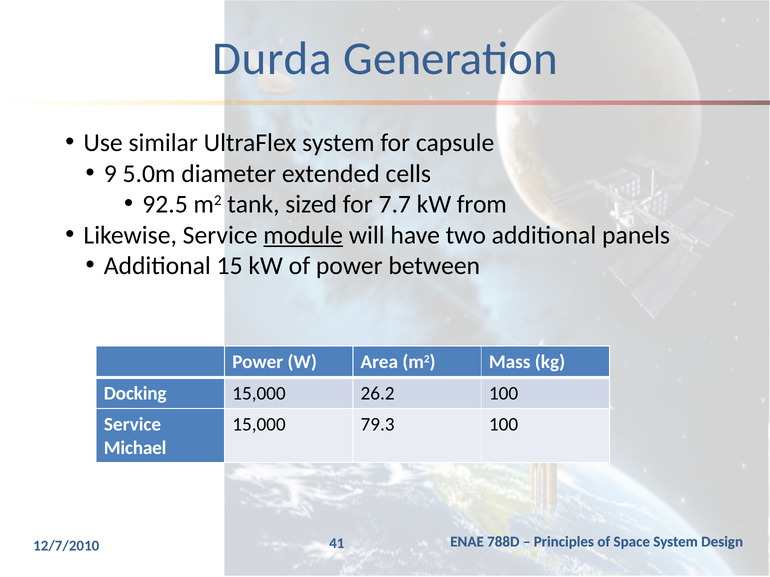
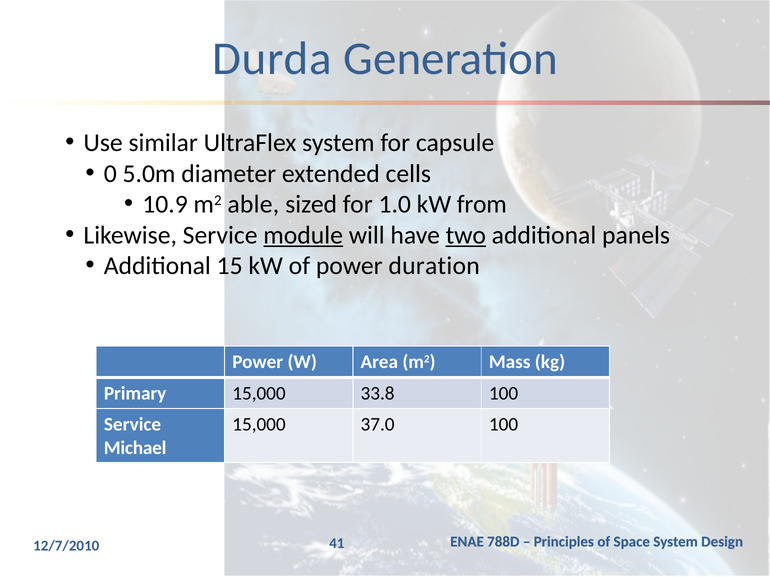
9: 9 -> 0
92.5: 92.5 -> 10.9
tank: tank -> able
7.7: 7.7 -> 1.0
two underline: none -> present
between: between -> duration
Docking: Docking -> Primary
26.2: 26.2 -> 33.8
79.3: 79.3 -> 37.0
